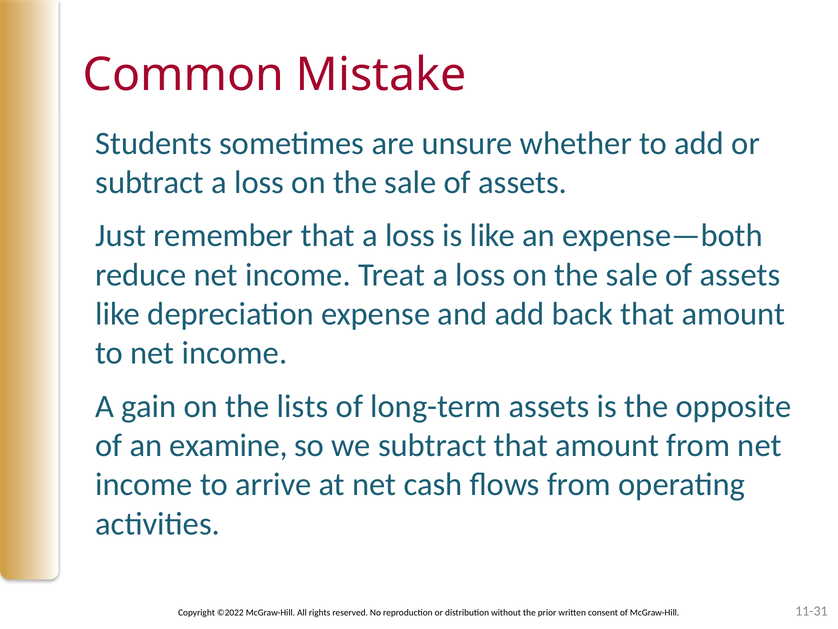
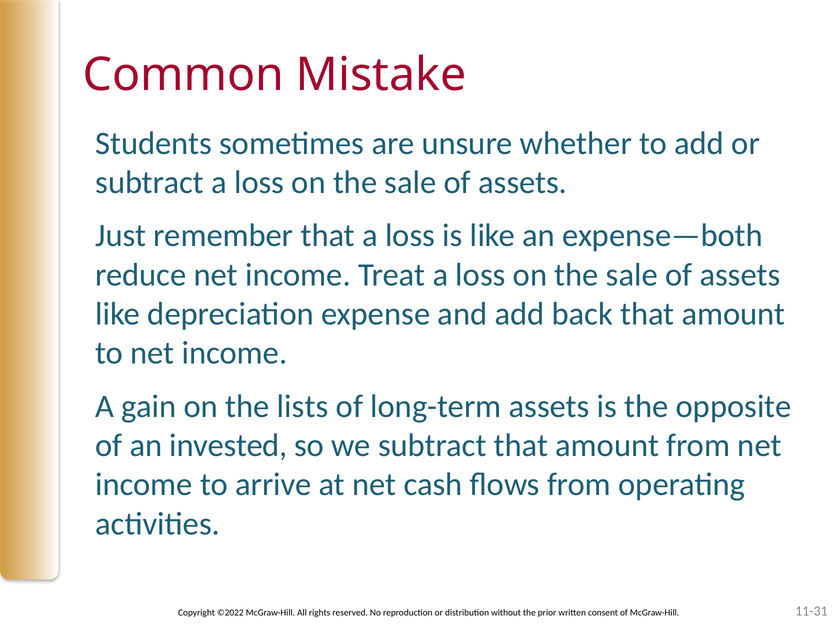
examine: examine -> invested
